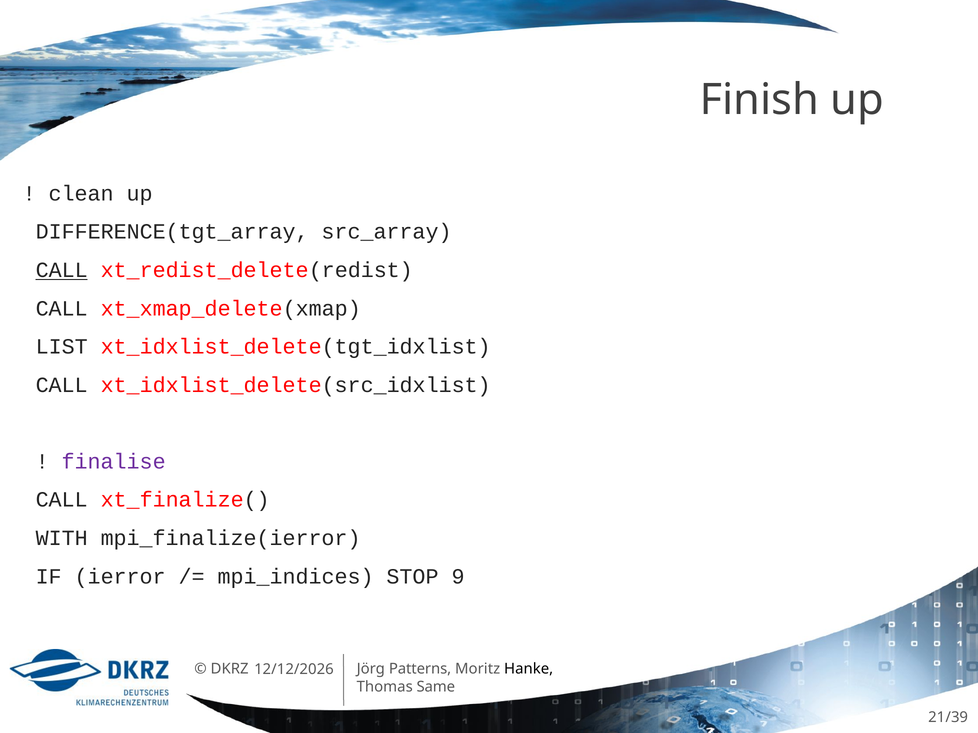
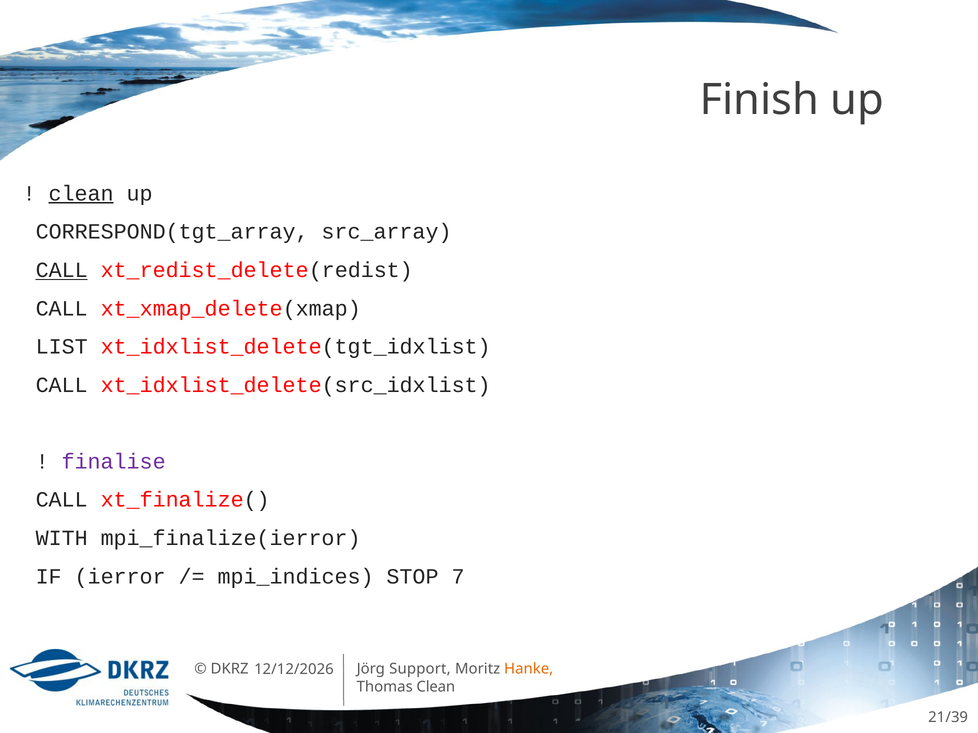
clean at (81, 194) underline: none -> present
DIFFERENCE(tgt_array: DIFFERENCE(tgt_array -> CORRESPOND(tgt_array
9: 9 -> 7
Patterns: Patterns -> Support
Hanke colour: black -> orange
Thomas Same: Same -> Clean
